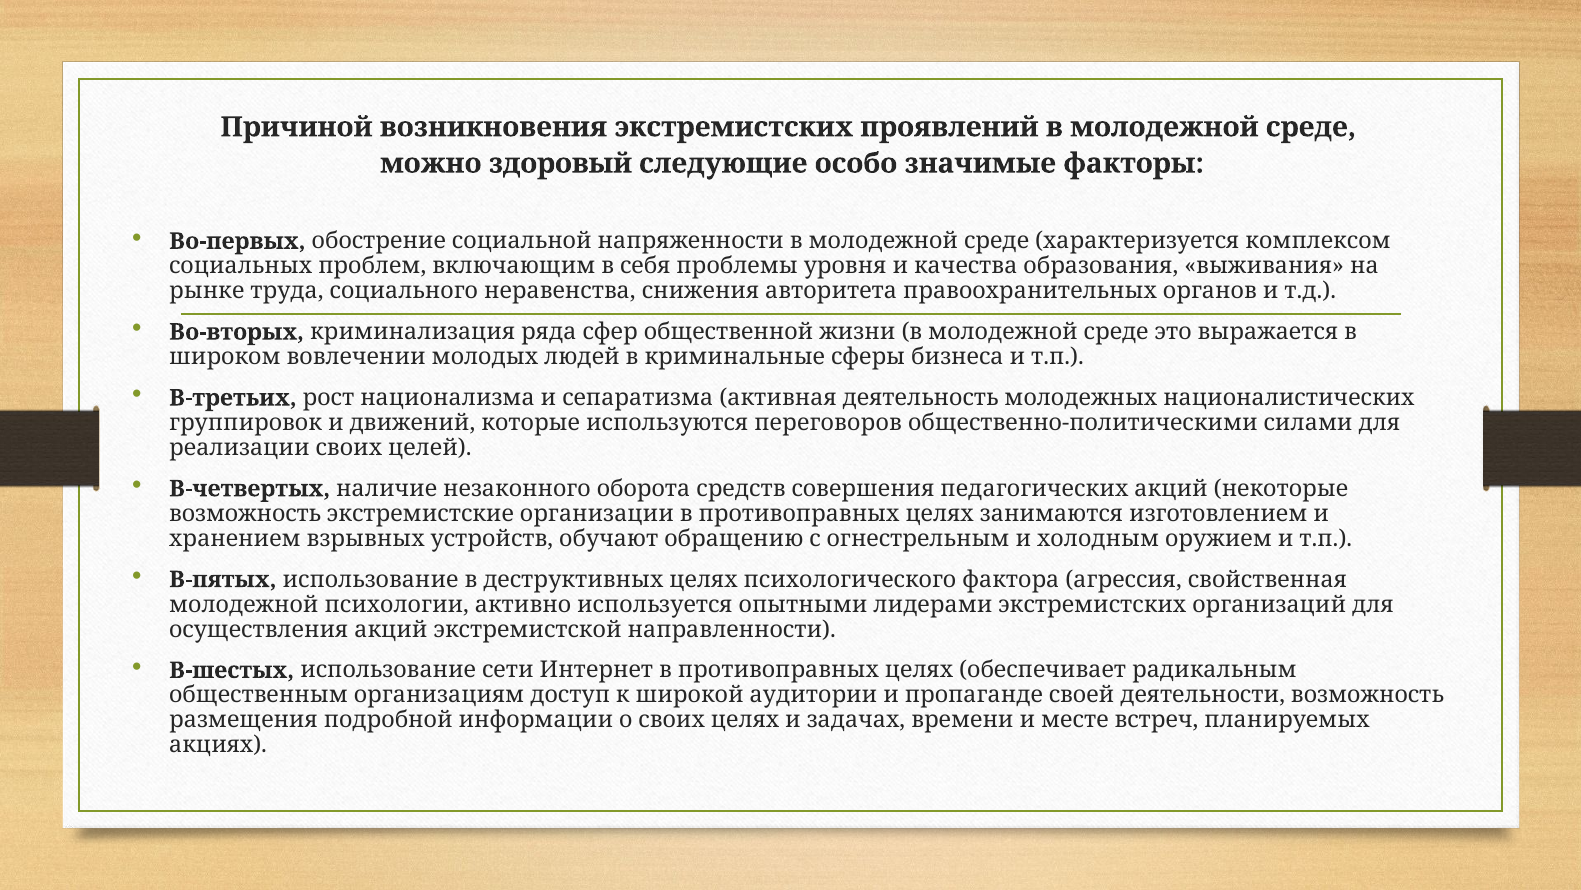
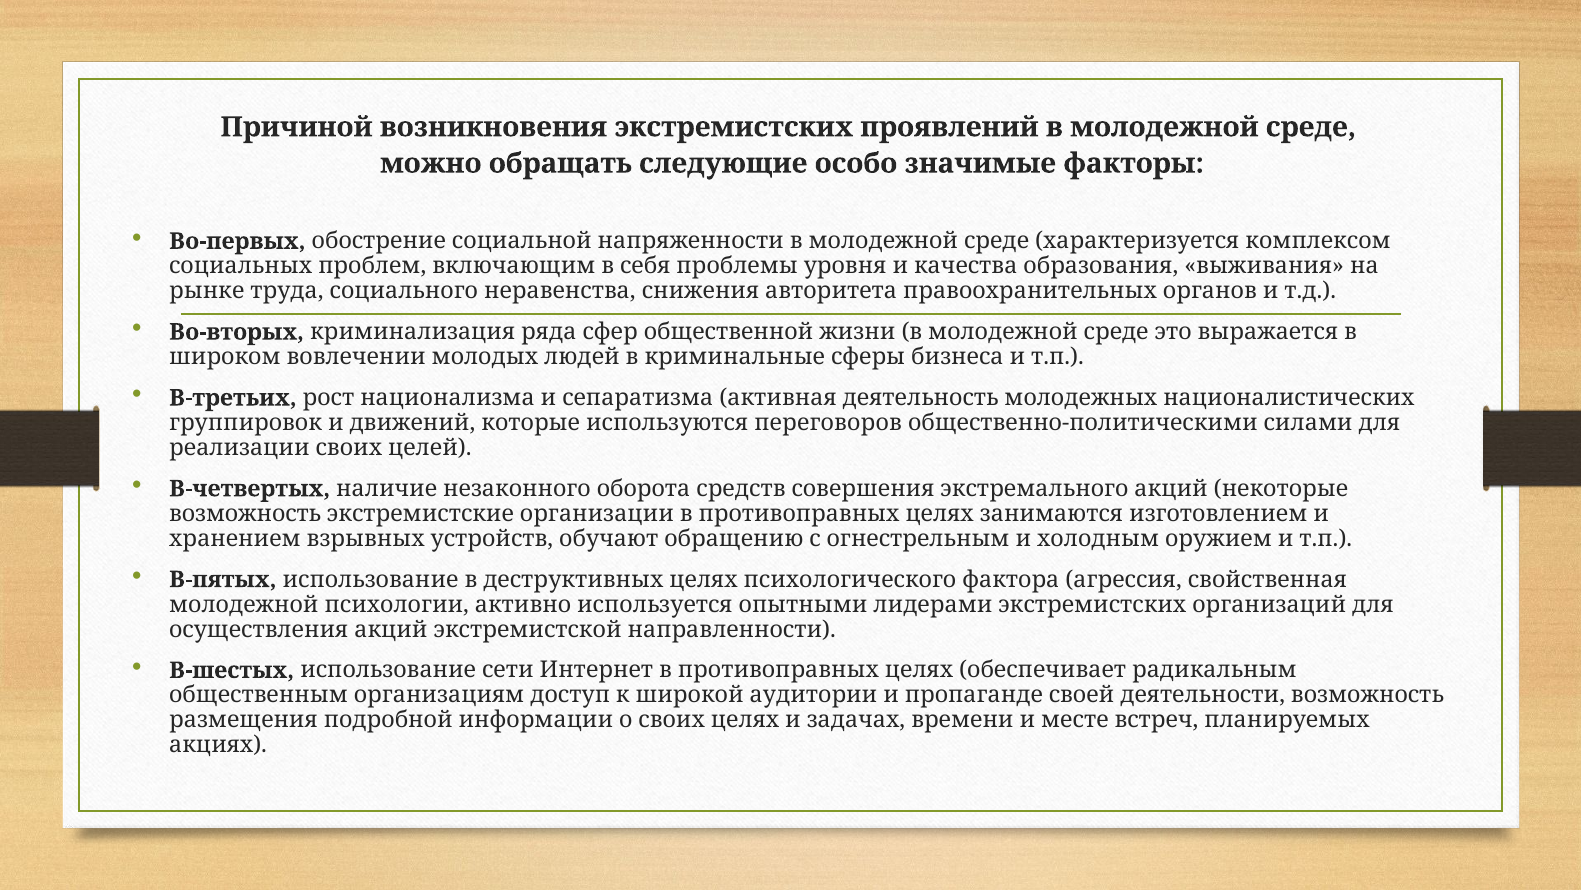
здоровый: здоровый -> обращать
педагогических: педагогических -> экстремального
